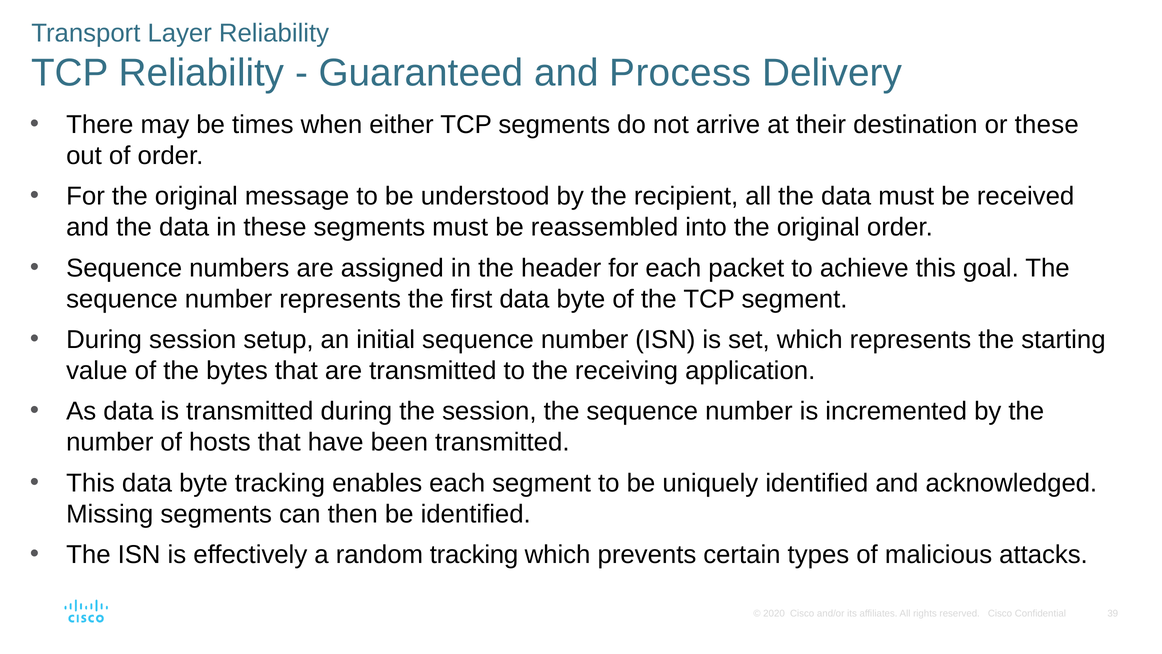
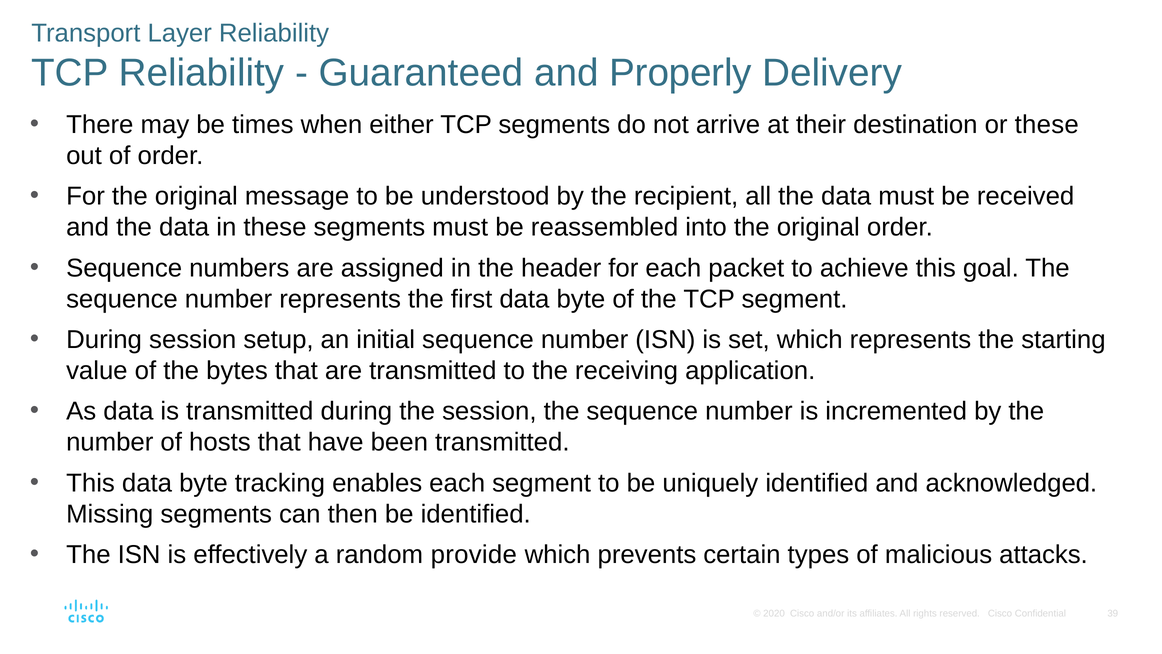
Process: Process -> Properly
random tracking: tracking -> provide
